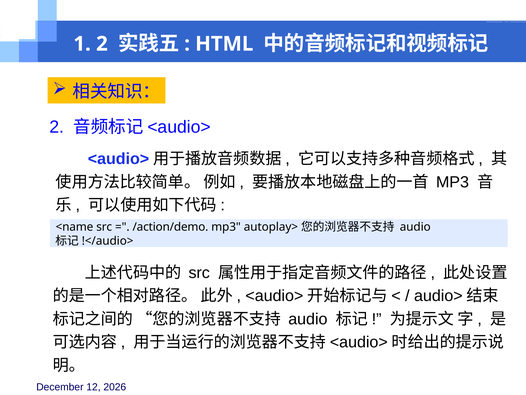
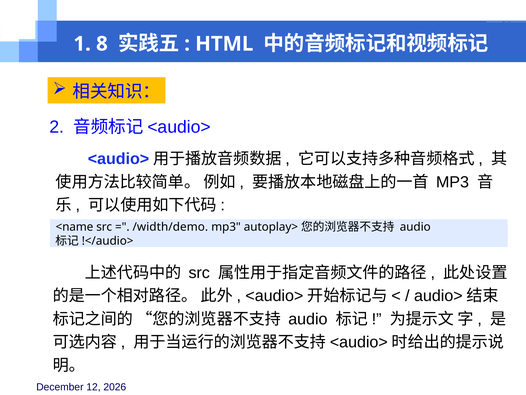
1 2: 2 -> 8
/action/demo: /action/demo -> /width/demo
